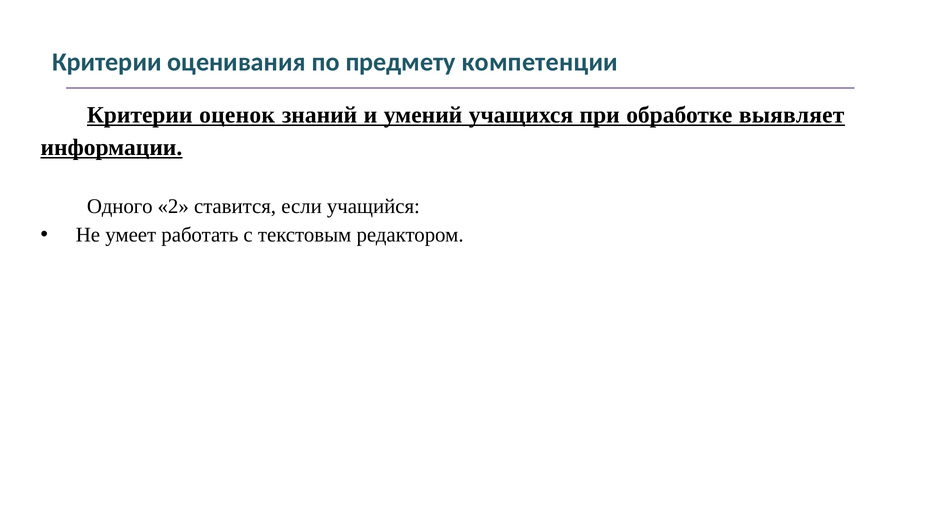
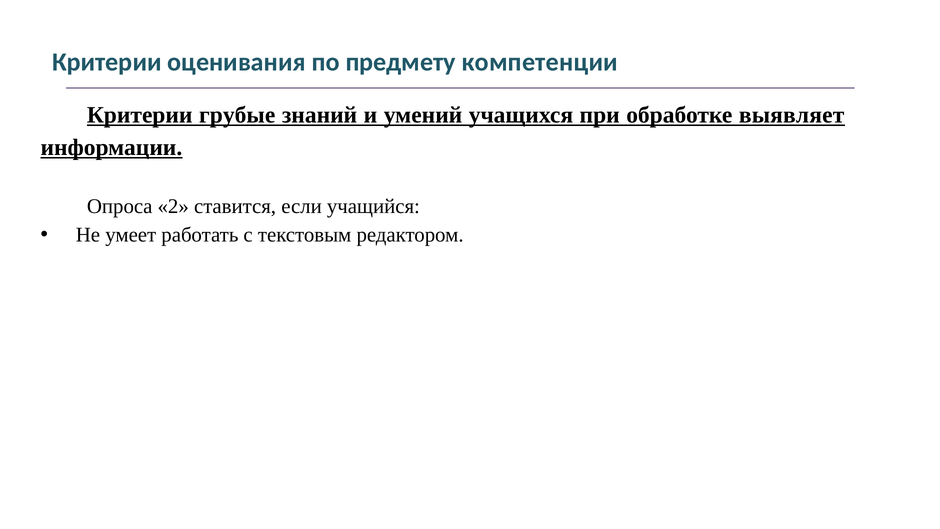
оценок: оценок -> грубые
Одного: Одного -> Опроса
